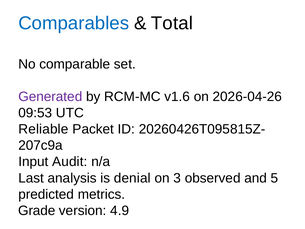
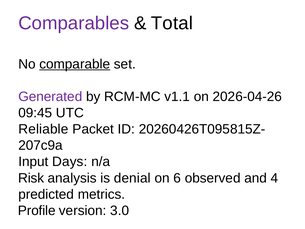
Comparables colour: blue -> purple
comparable underline: none -> present
v1.6: v1.6 -> v1.1
09:53: 09:53 -> 09:45
Audit: Audit -> Days
Last: Last -> Risk
3: 3 -> 6
5: 5 -> 4
Grade: Grade -> Profile
4.9: 4.9 -> 3.0
